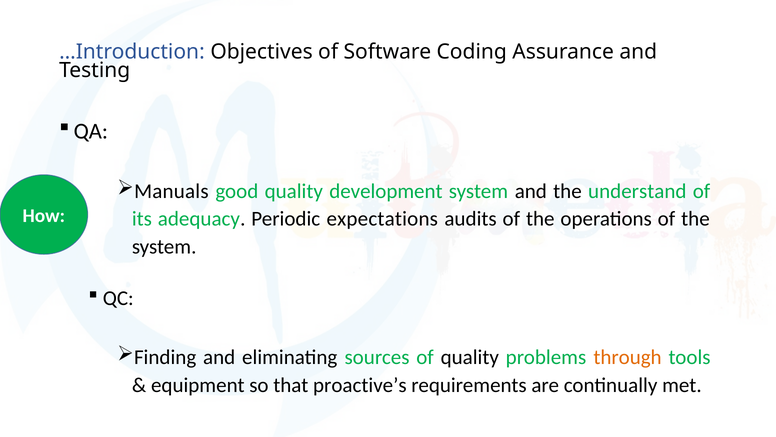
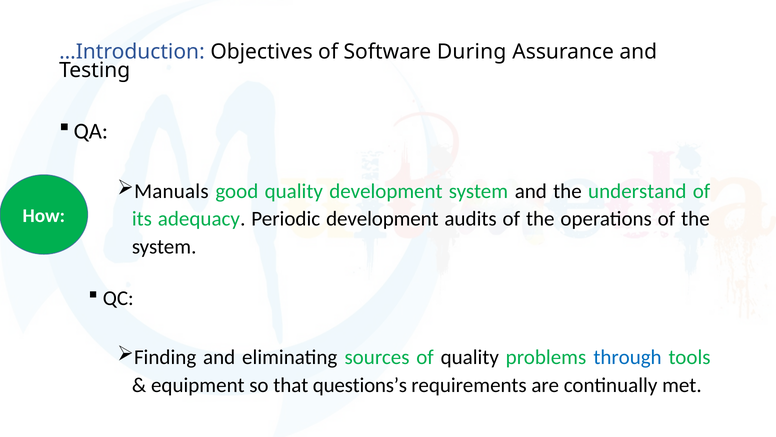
Coding: Coding -> During
Periodic expectations: expectations -> development
through colour: orange -> blue
proactive’s: proactive’s -> questions’s
